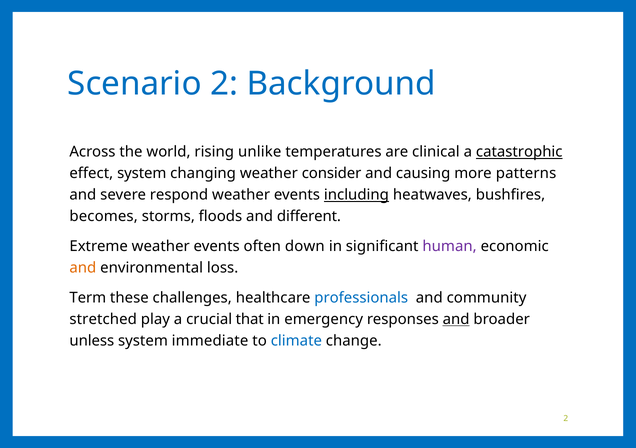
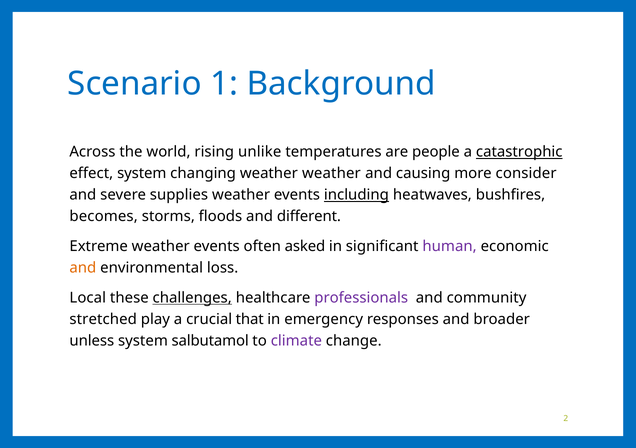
Scenario 2: 2 -> 1
clinical: clinical -> people
weather consider: consider -> weather
patterns: patterns -> consider
respond: respond -> supplies
down: down -> asked
Term: Term -> Local
challenges underline: none -> present
professionals colour: blue -> purple
and at (456, 319) underline: present -> none
immediate: immediate -> salbutamol
climate colour: blue -> purple
